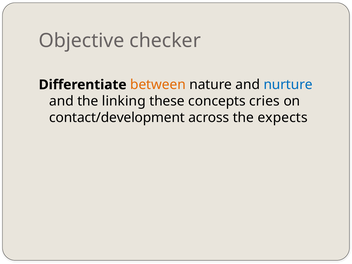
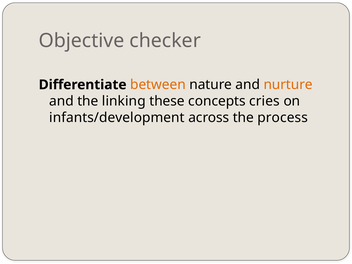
nurture colour: blue -> orange
contact/development: contact/development -> infants/development
expects: expects -> process
